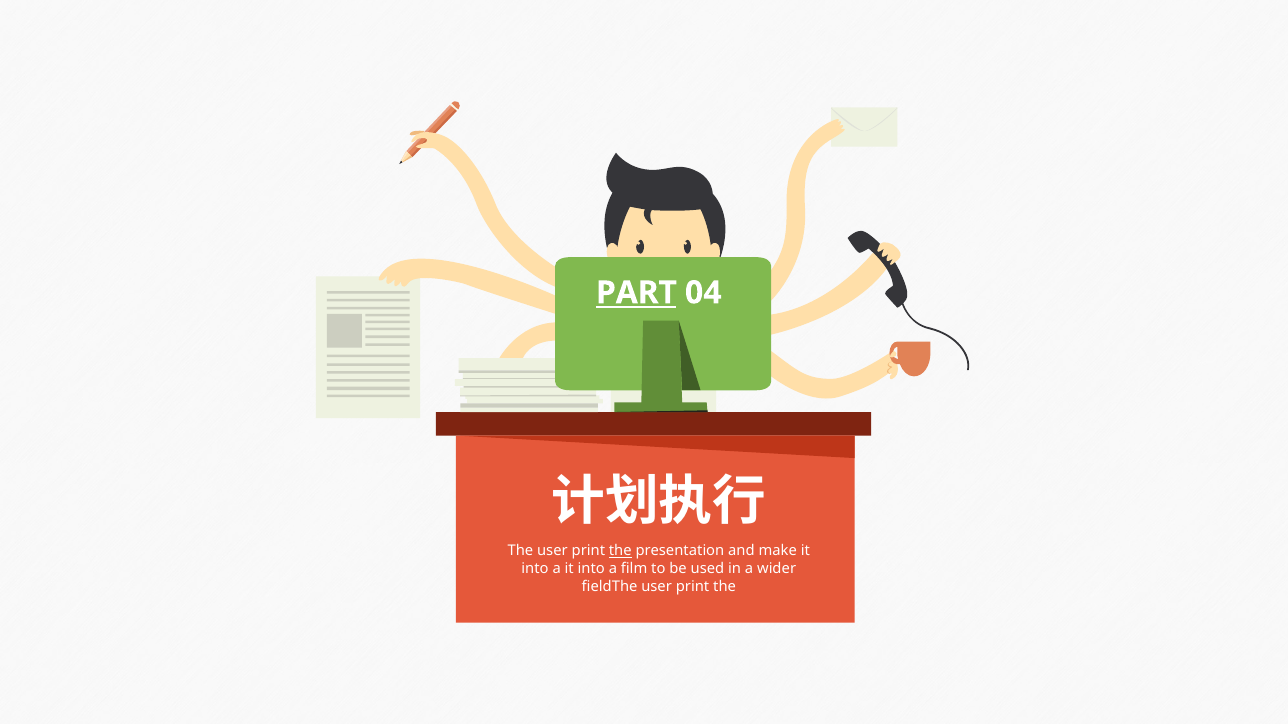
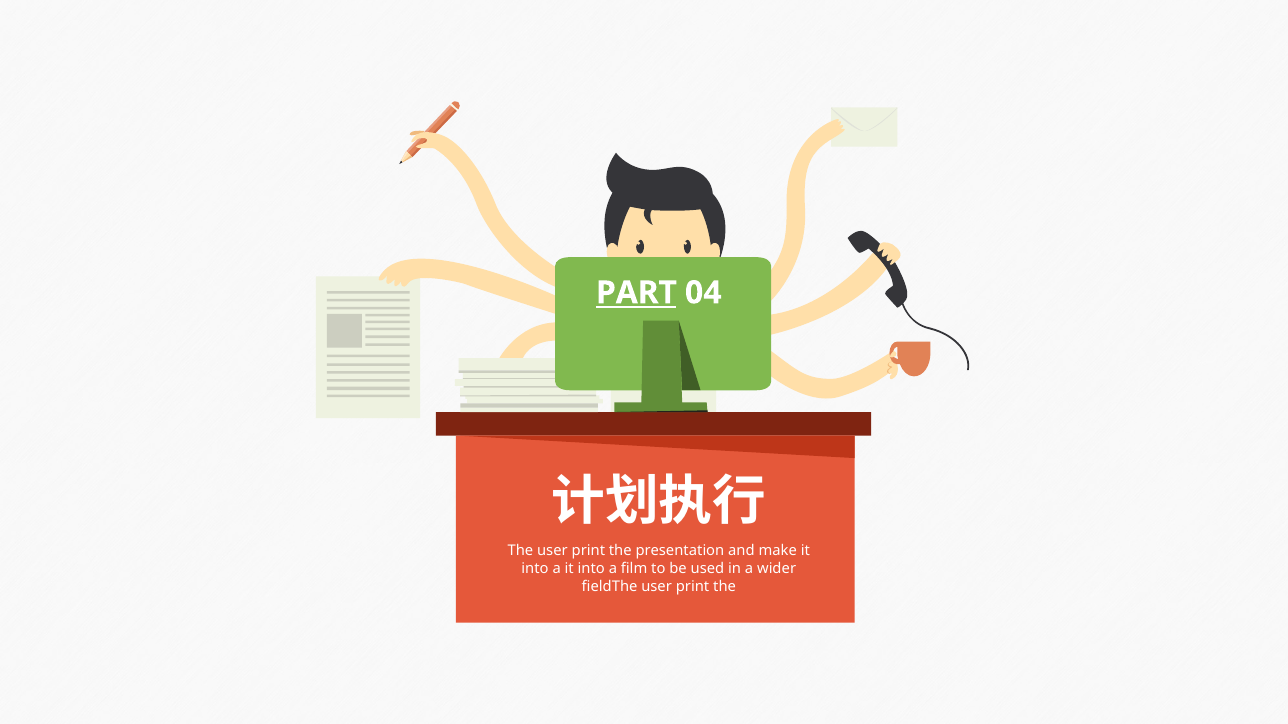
the at (620, 551) underline: present -> none
